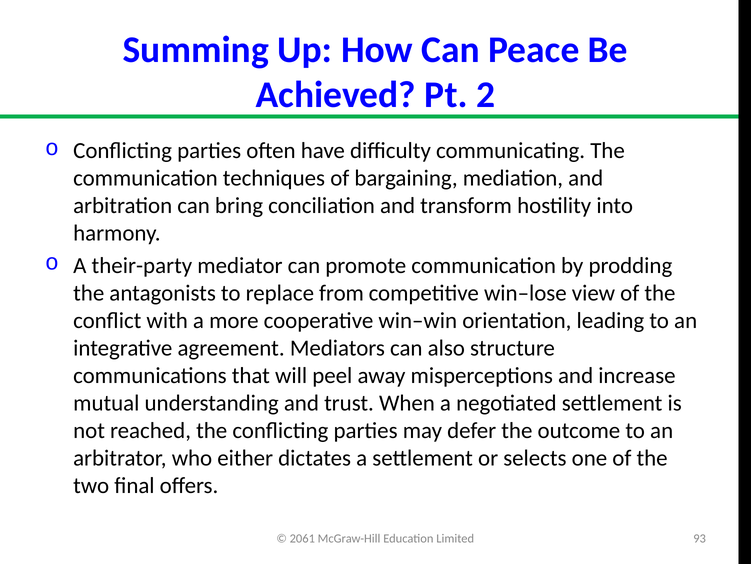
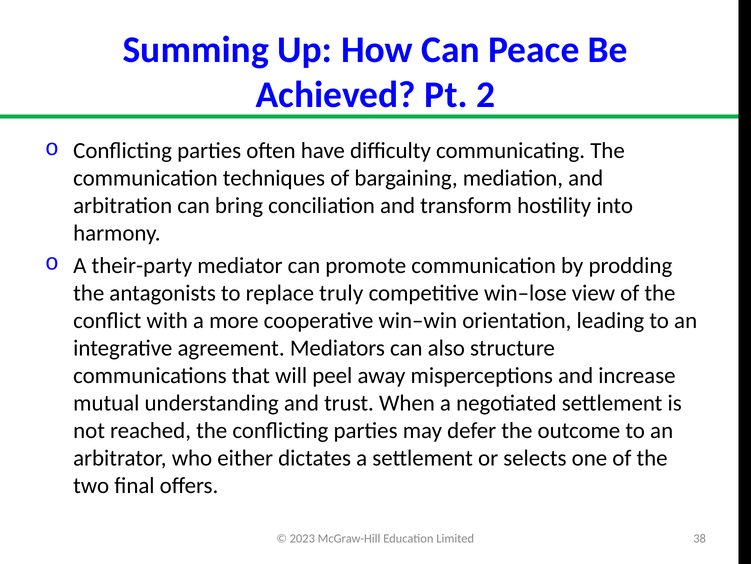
from: from -> truly
2061: 2061 -> 2023
93: 93 -> 38
